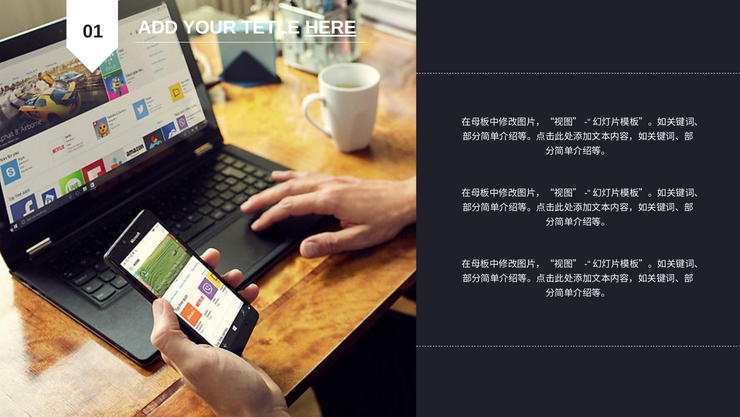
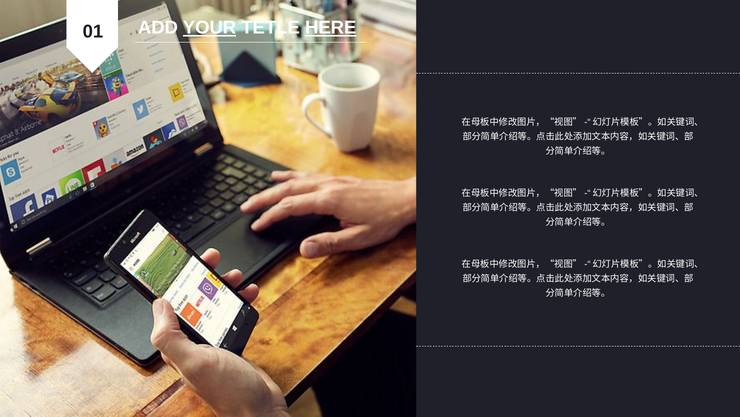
YOUR underline: none -> present
